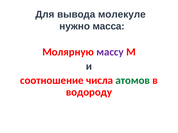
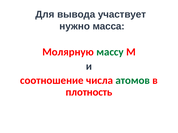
молекуле: молекуле -> участвует
массу colour: purple -> green
водороду: водороду -> плотность
